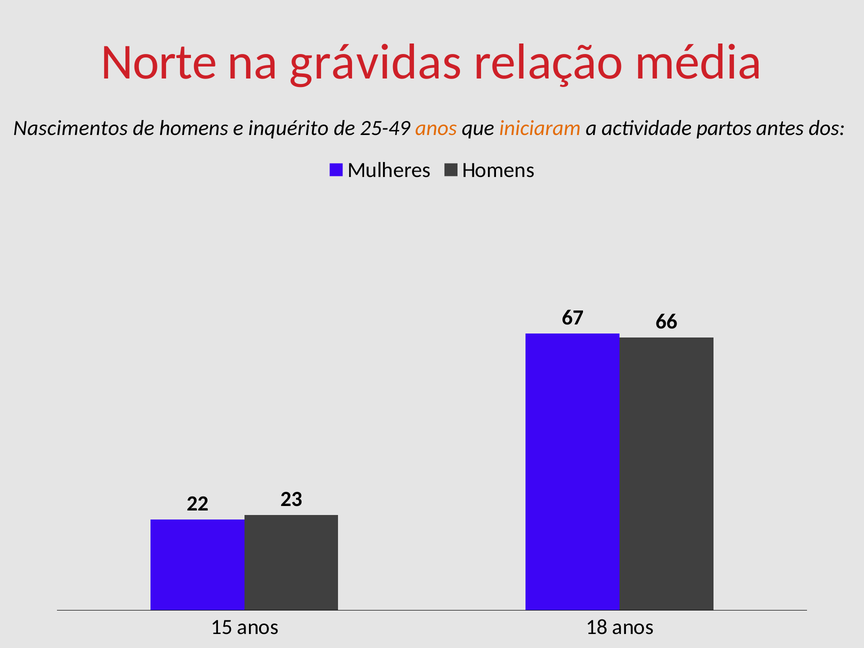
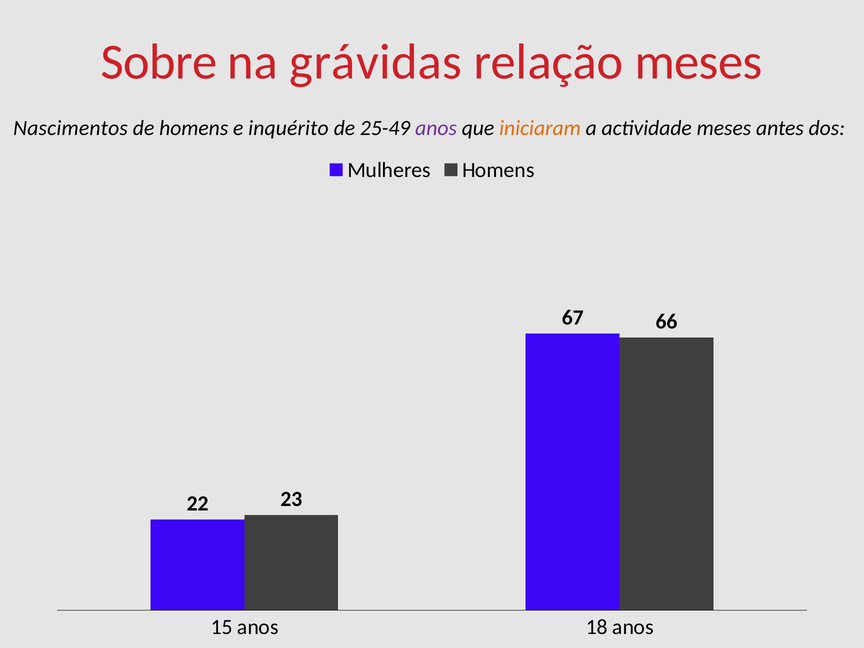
Norte: Norte -> Sobre
relação média: média -> meses
anos at (436, 128) colour: orange -> purple
actividade partos: partos -> meses
